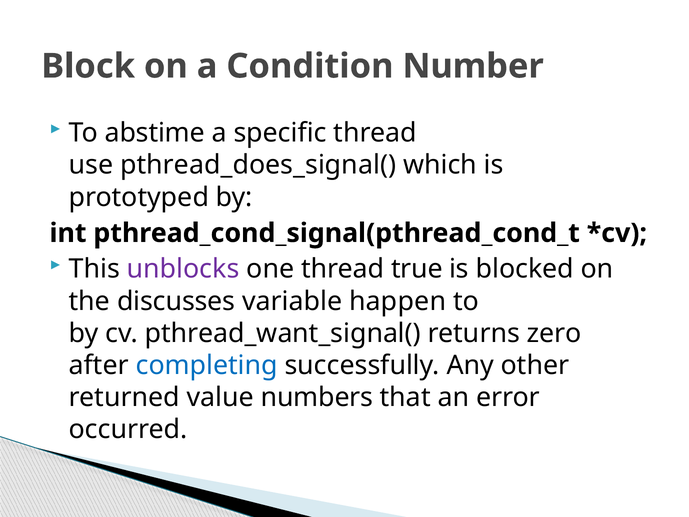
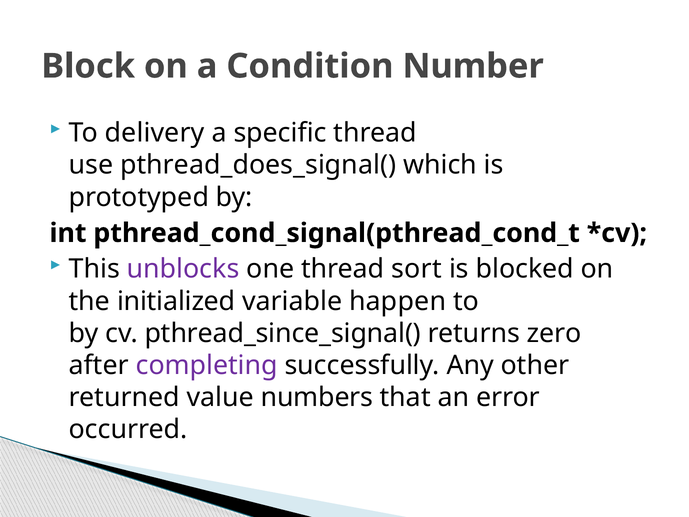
abstime: abstime -> delivery
true: true -> sort
discusses: discusses -> initialized
pthread_want_signal(: pthread_want_signal( -> pthread_since_signal(
completing colour: blue -> purple
